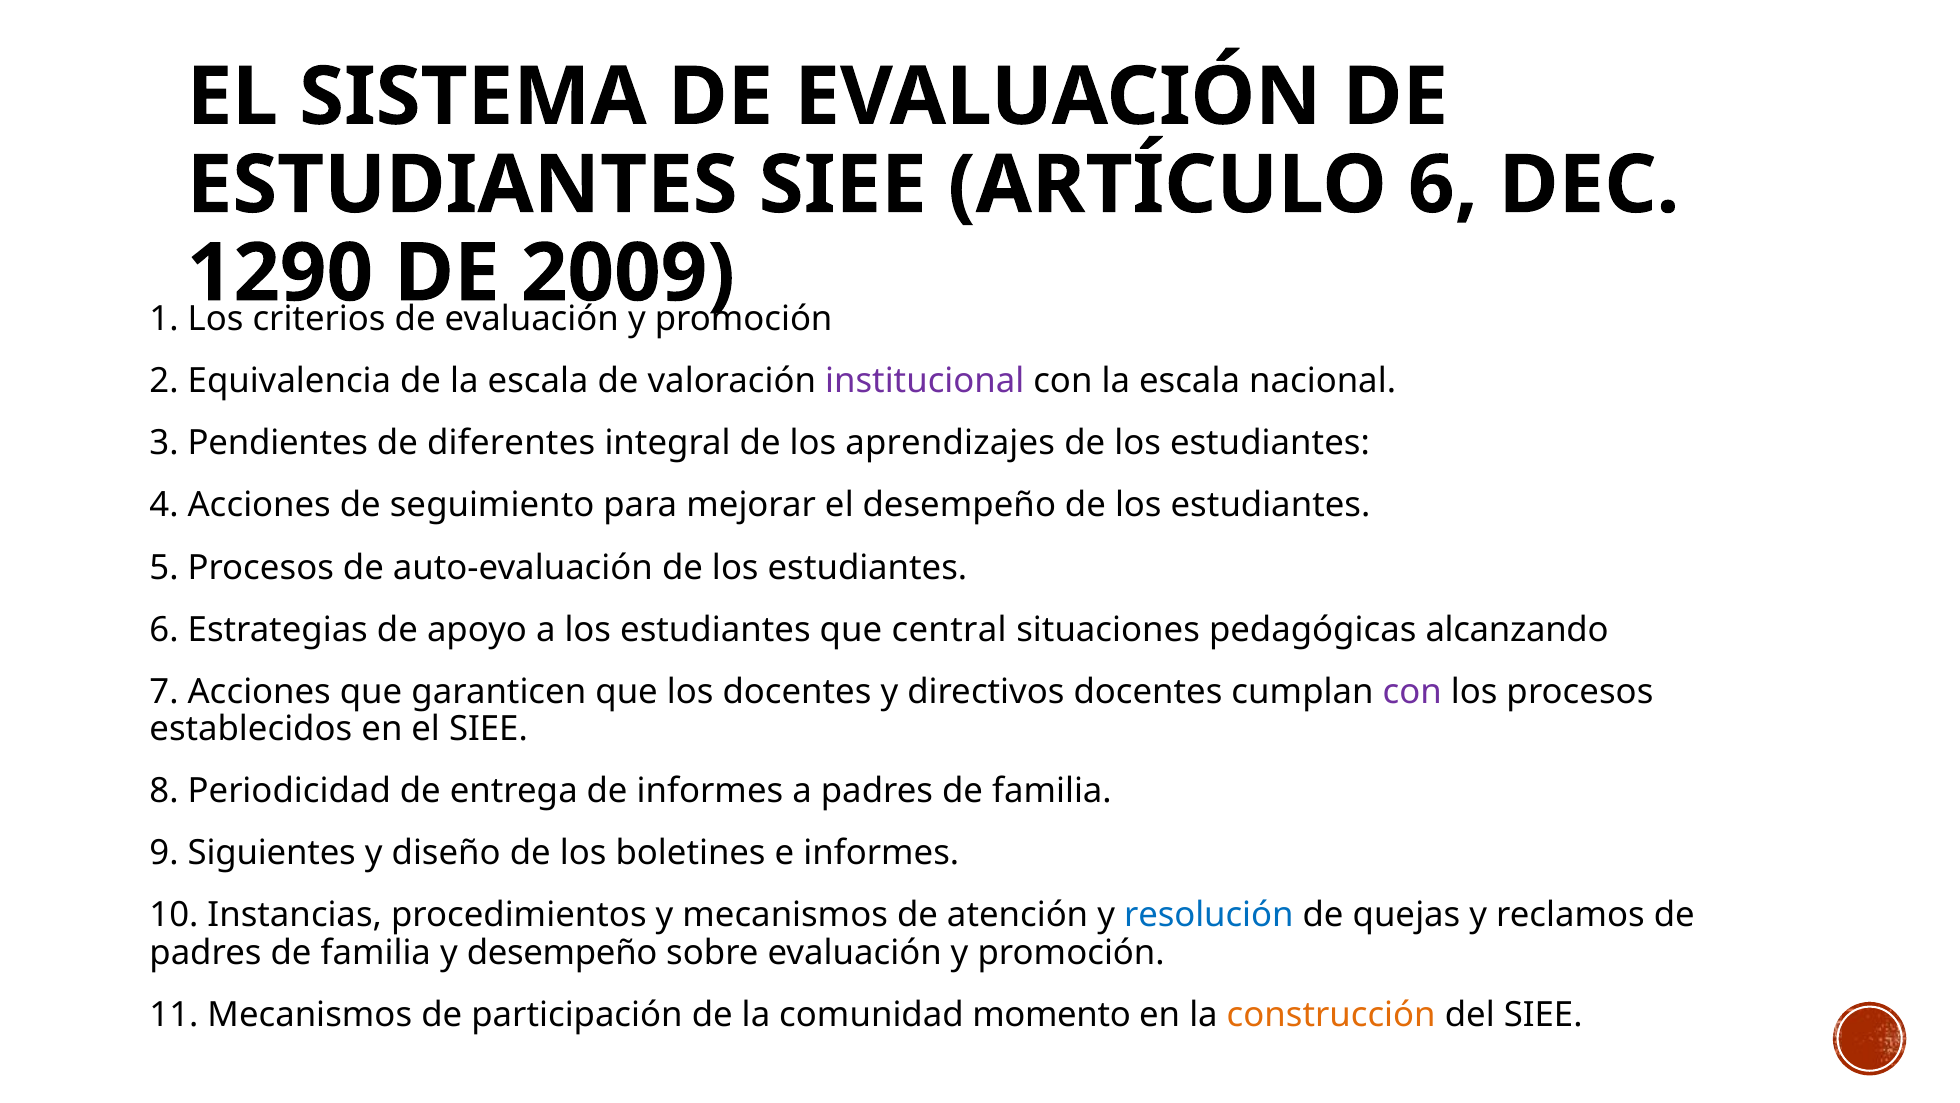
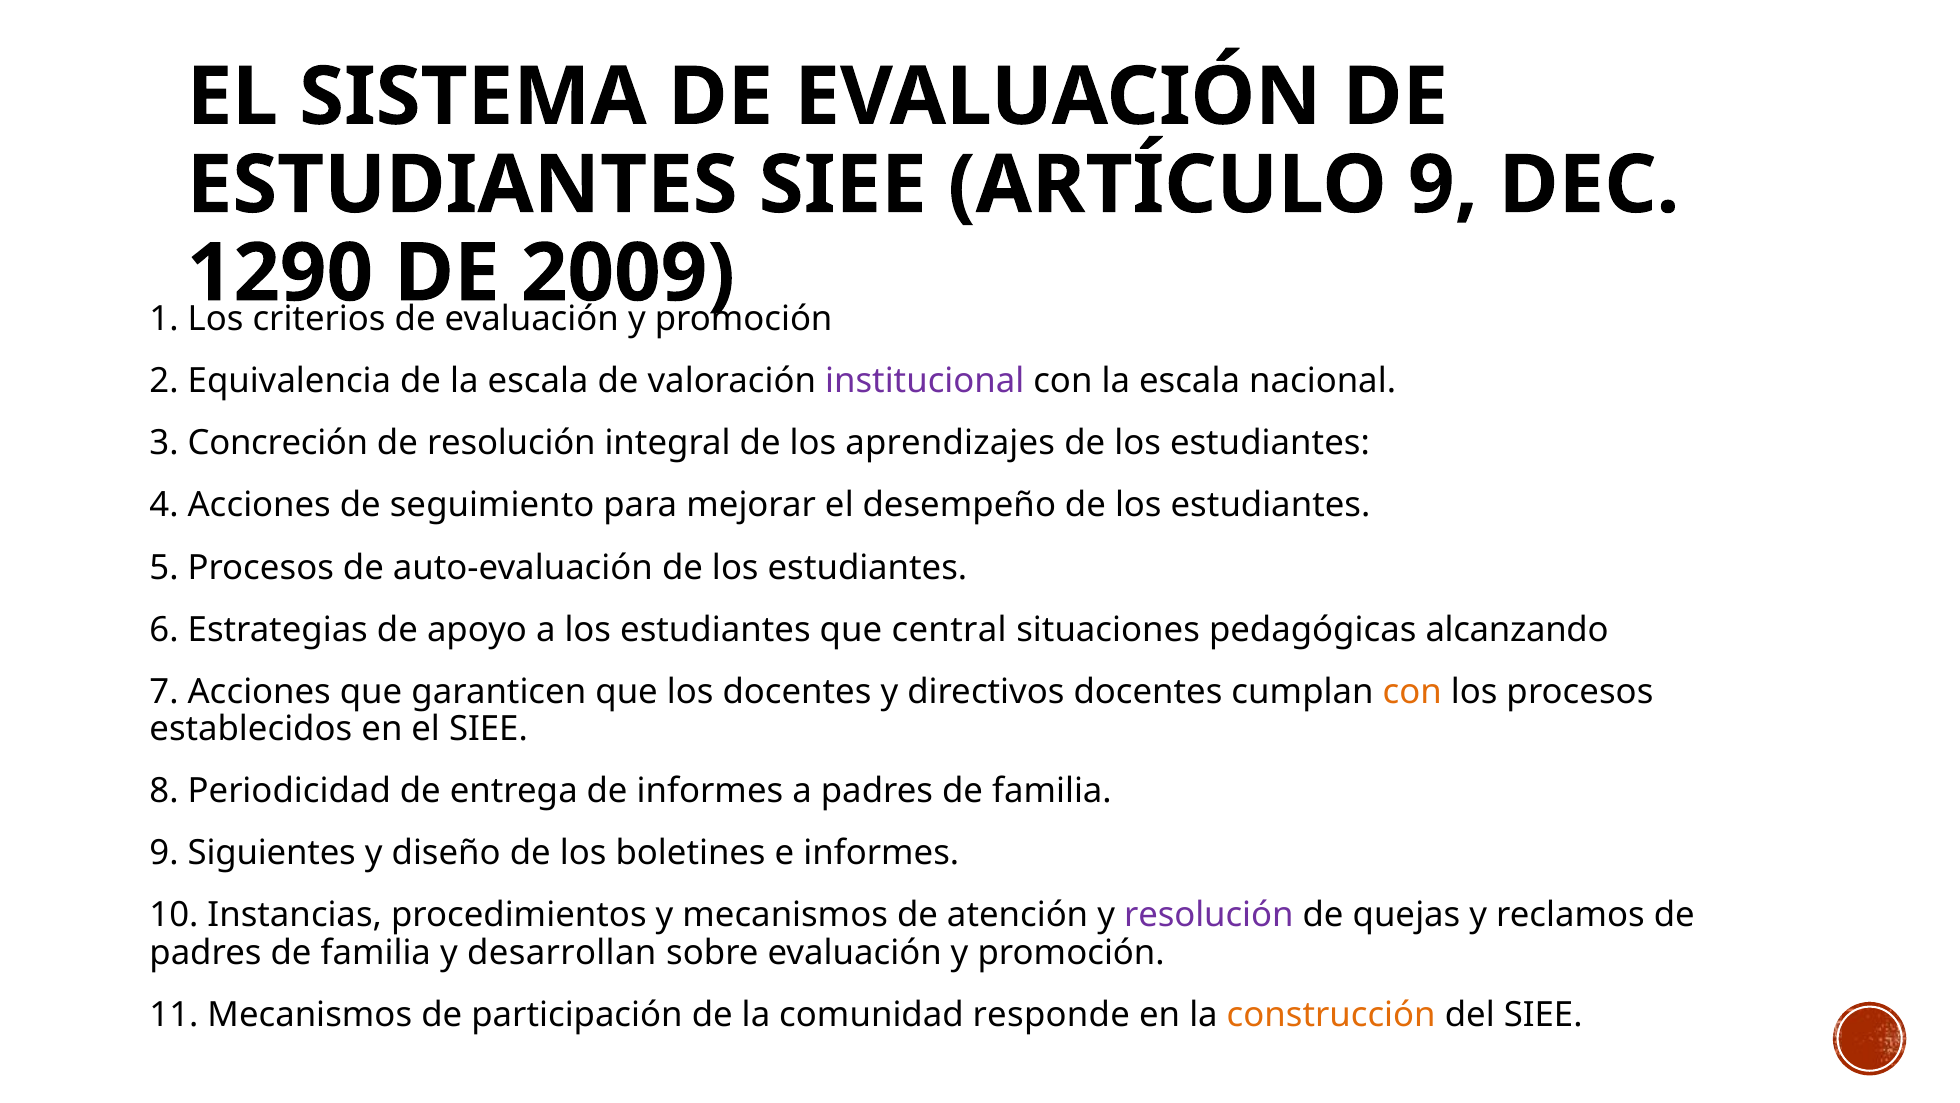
ARTÍCULO 6: 6 -> 9
Pendientes: Pendientes -> Concreción
de diferentes: diferentes -> resolución
con at (1412, 691) colour: purple -> orange
resolución at (1209, 915) colour: blue -> purple
y desempeño: desempeño -> desarrollan
momento: momento -> responde
